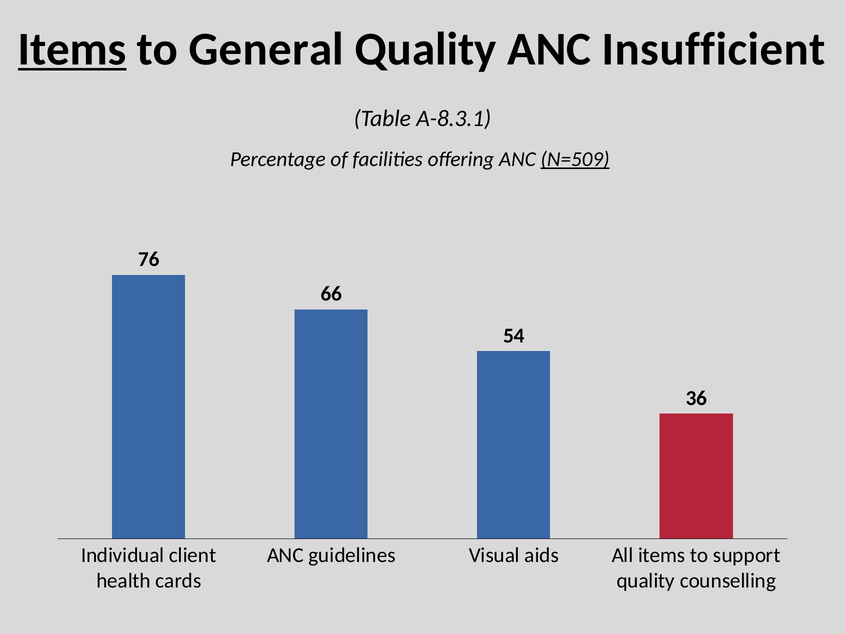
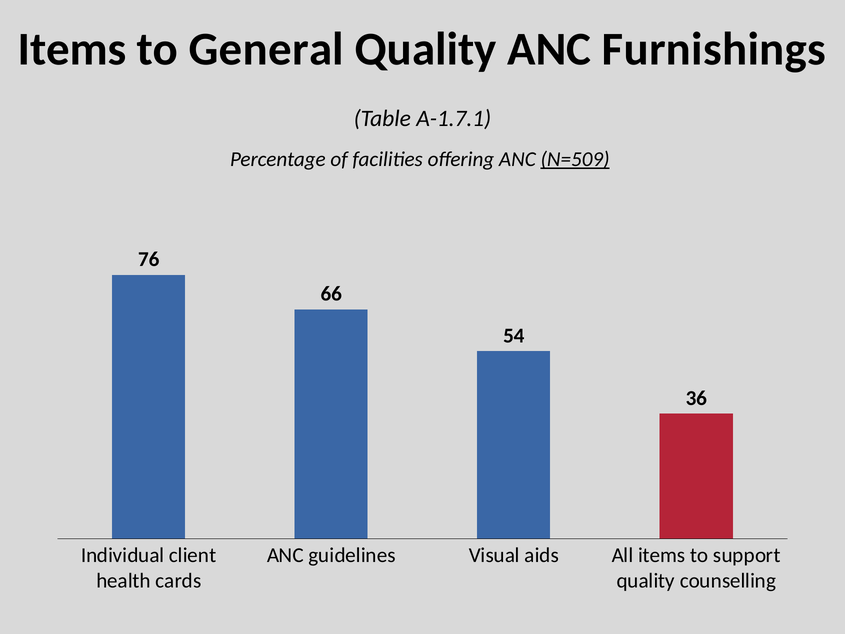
Items at (72, 49) underline: present -> none
Insufficient: Insufficient -> Furnishings
A-8.3.1: A-8.3.1 -> A-1.7.1
